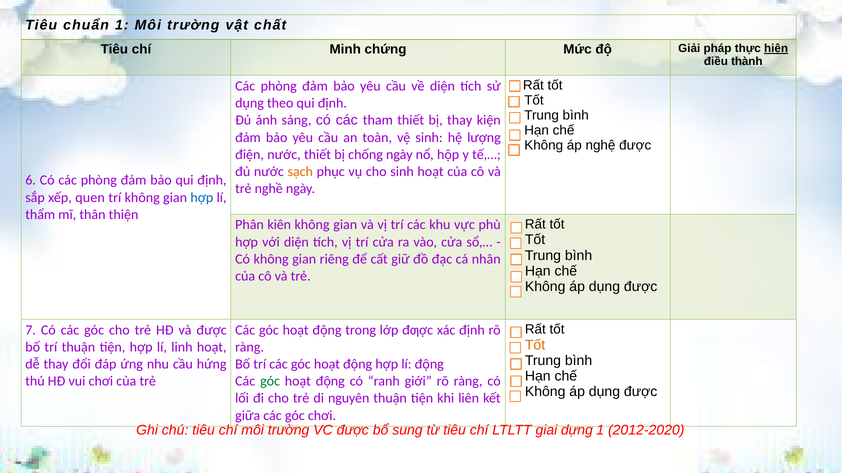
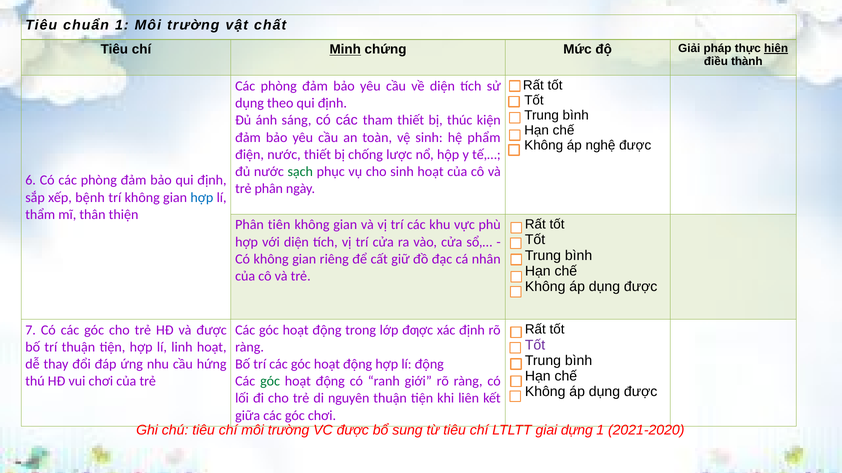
Minh underline: none -> present
bị thay: thay -> thúc
lượng: lượng -> phẩm
chống ngày: ngày -> lược
sạch colour: orange -> green
trẻ nghề: nghề -> phân
quen: quen -> bệnh
kiên: kiên -> tiên
Tốt at (535, 345) colour: orange -> purple
2012-2020: 2012-2020 -> 2021-2020
